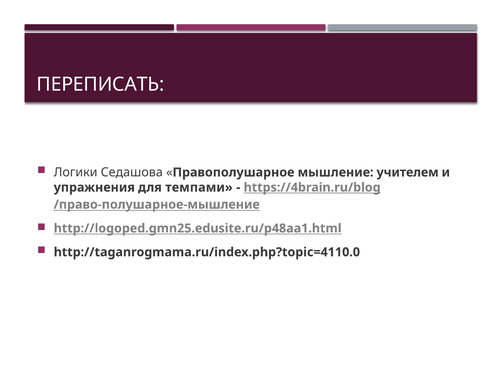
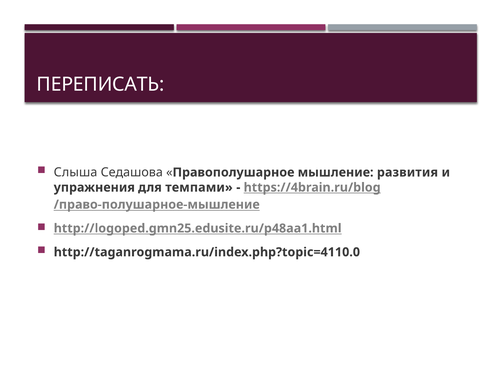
Логики: Логики -> Слыша
учителем: учителем -> развития
